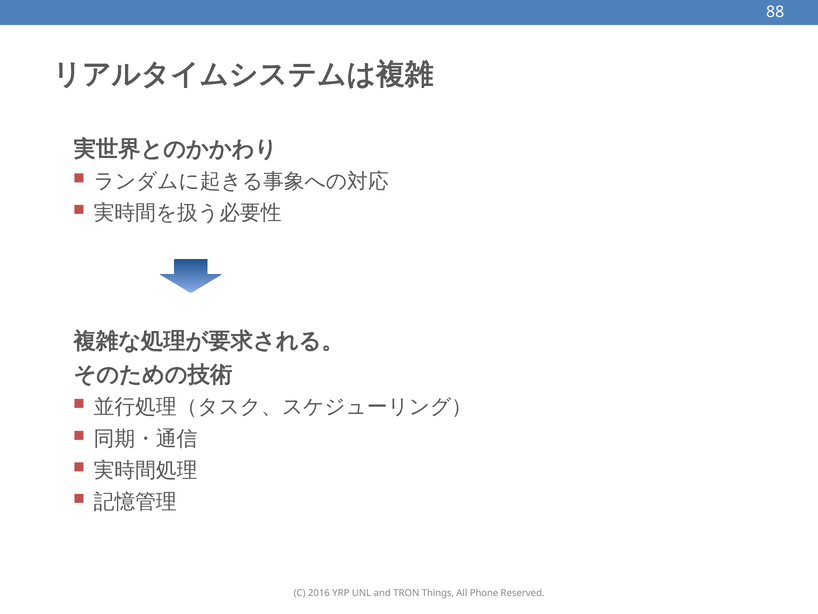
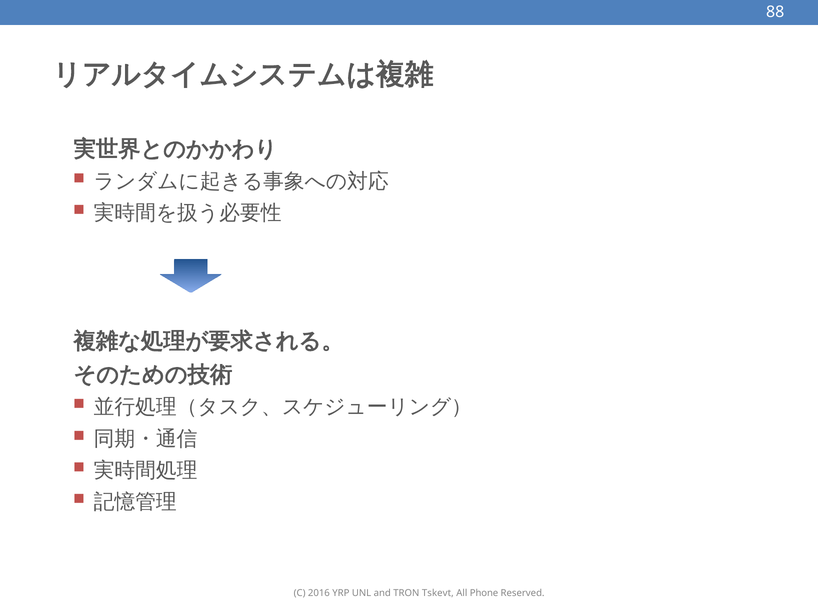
Things: Things -> Tskevt
